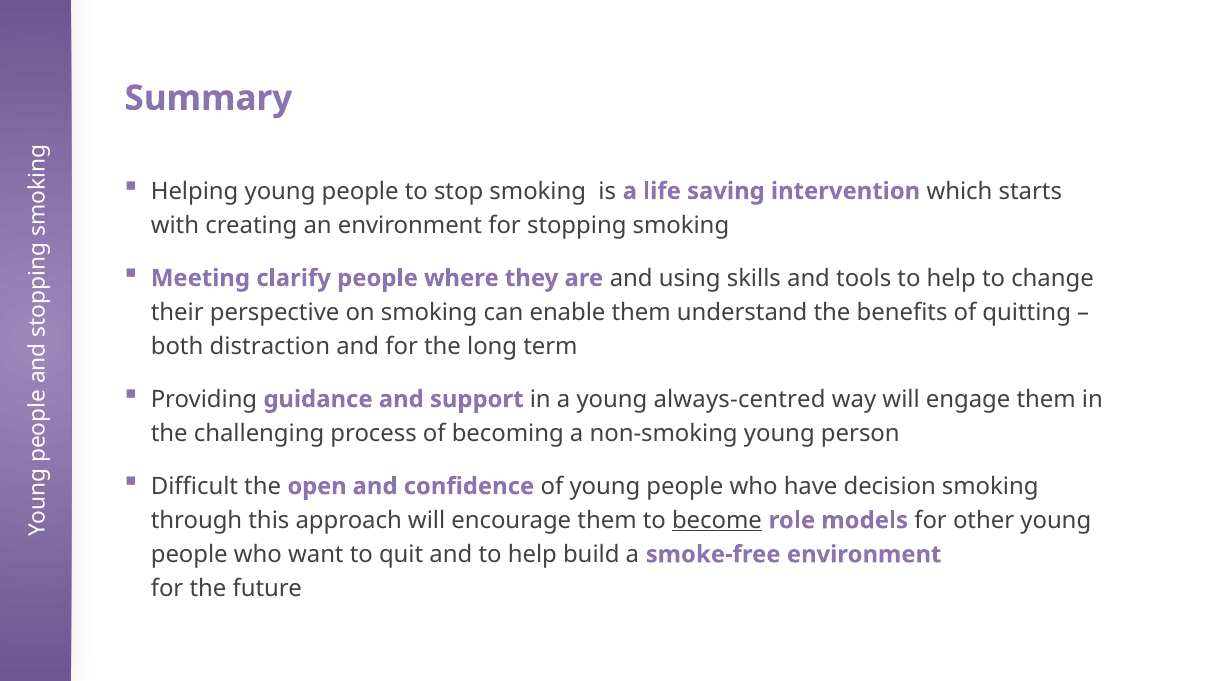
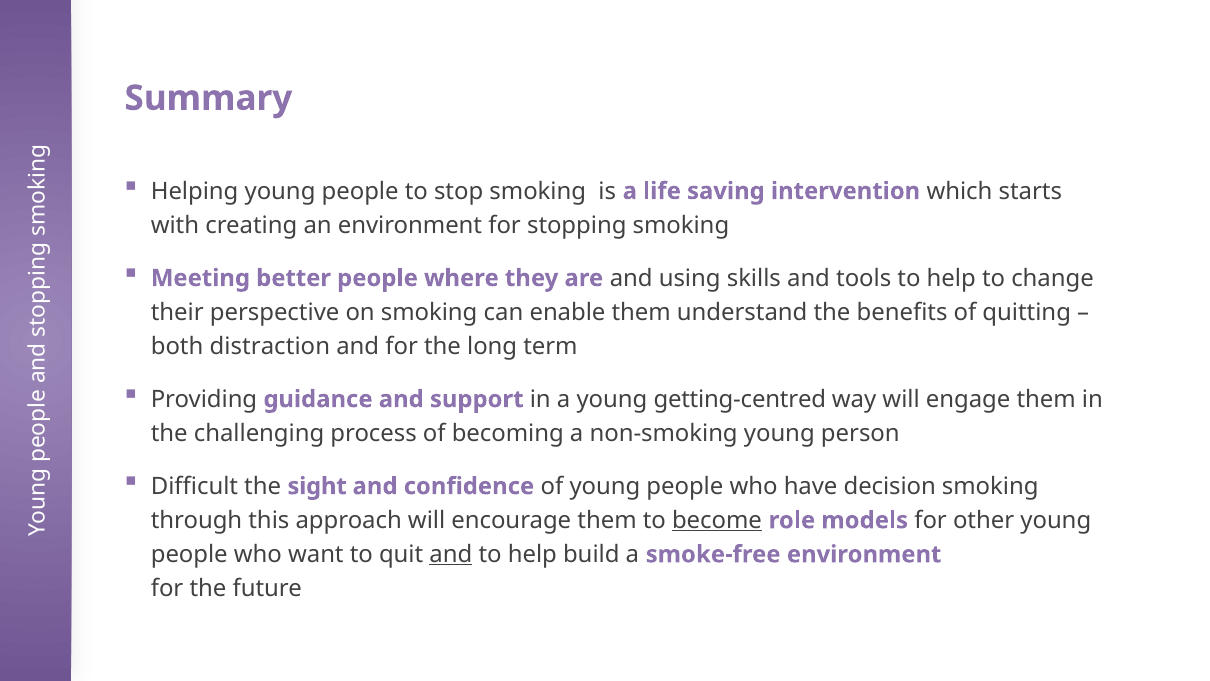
clarify: clarify -> better
always-centred: always-centred -> getting-centred
open: open -> sight
and at (451, 554) underline: none -> present
